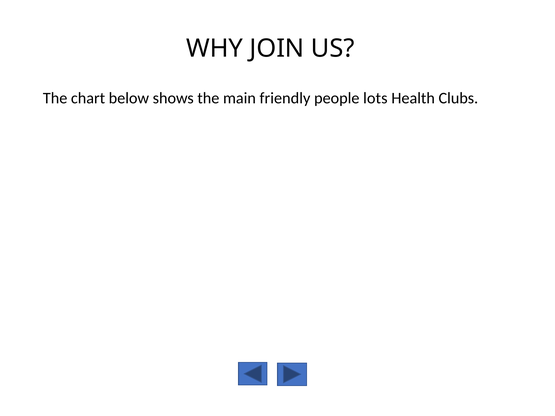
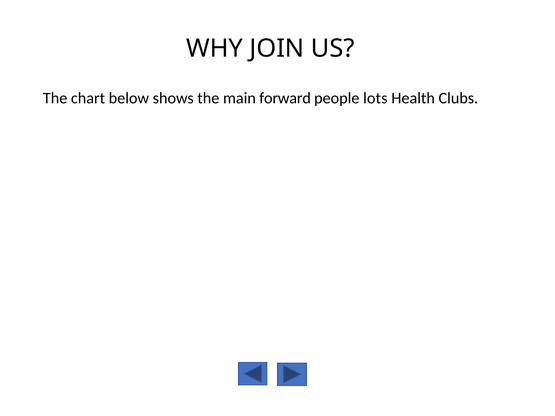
friendly: friendly -> forward
